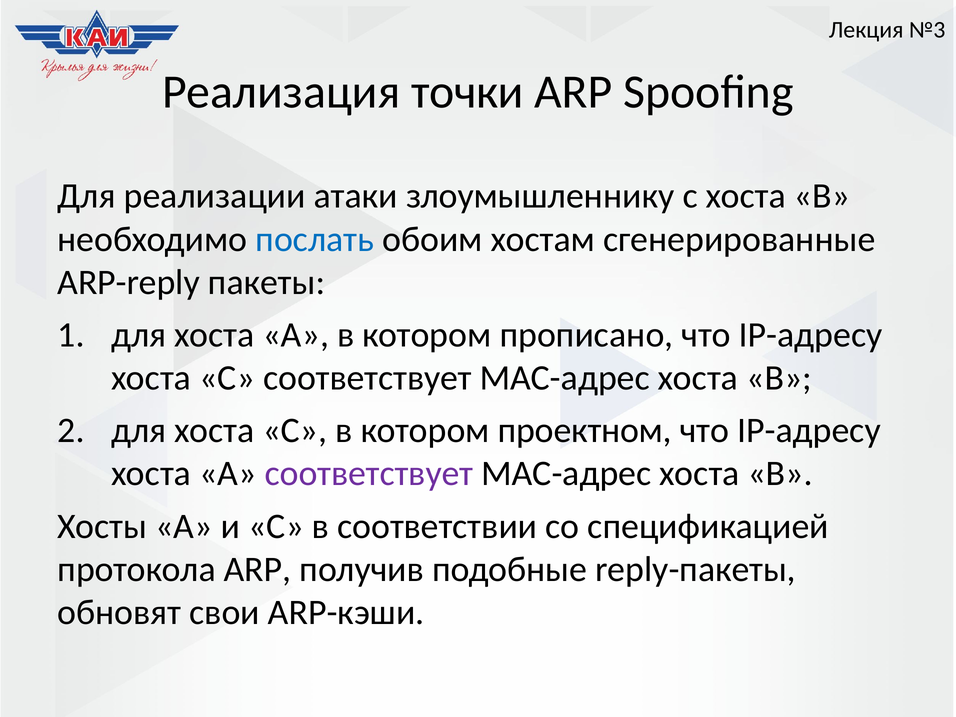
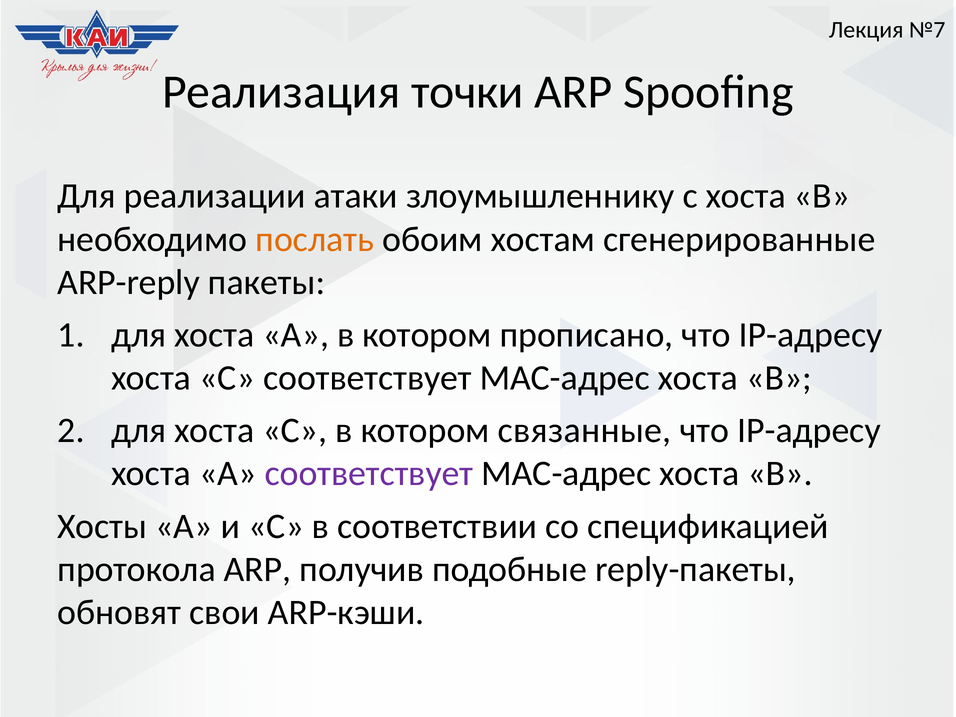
№3: №3 -> №7
послать colour: blue -> orange
проектном: проектном -> связанные
